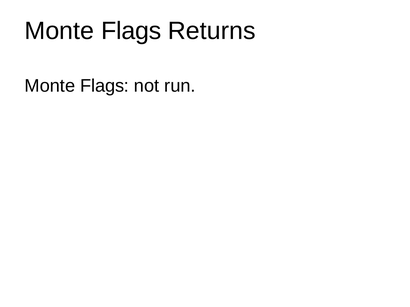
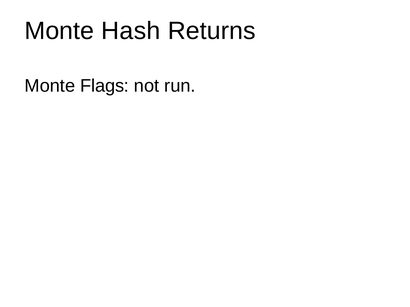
Flags at (131, 31): Flags -> Hash
